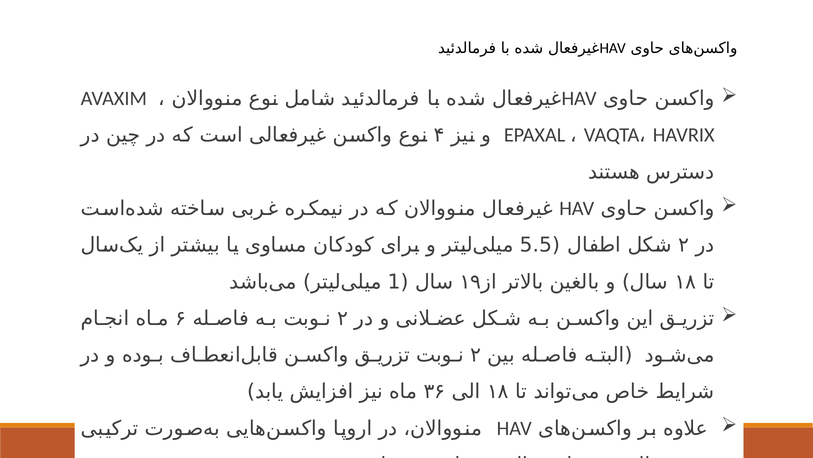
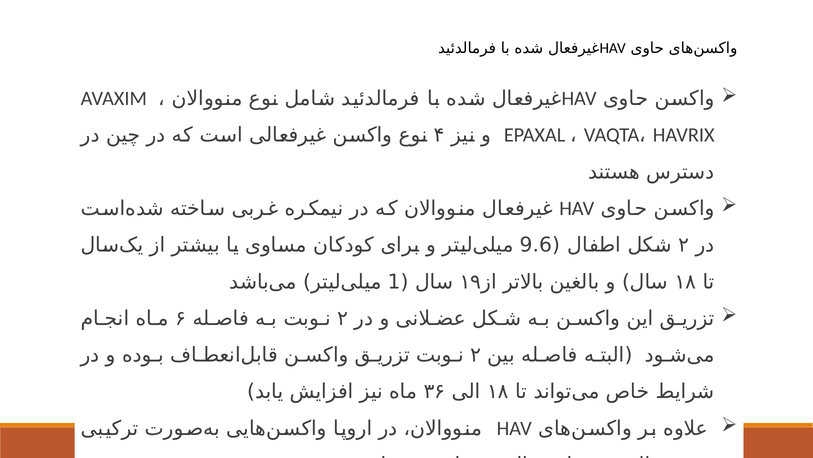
5.5: 5.5 -> 9.6
